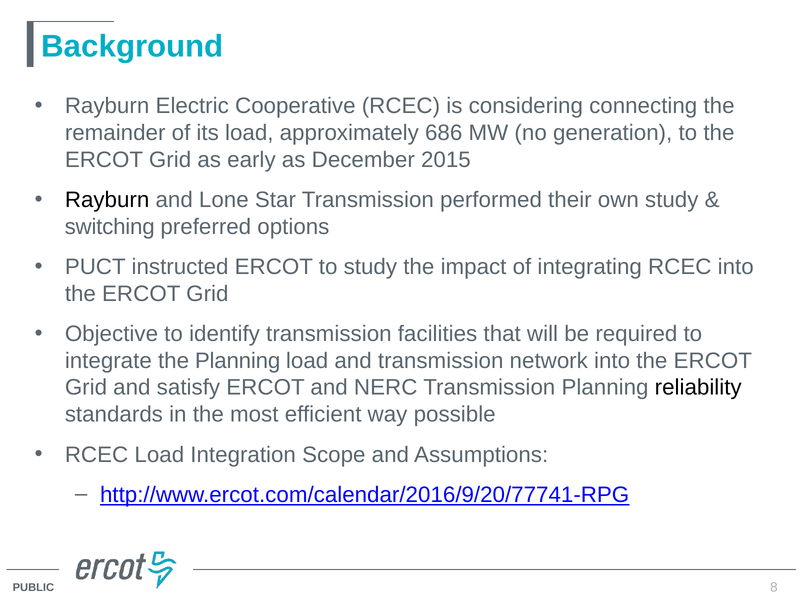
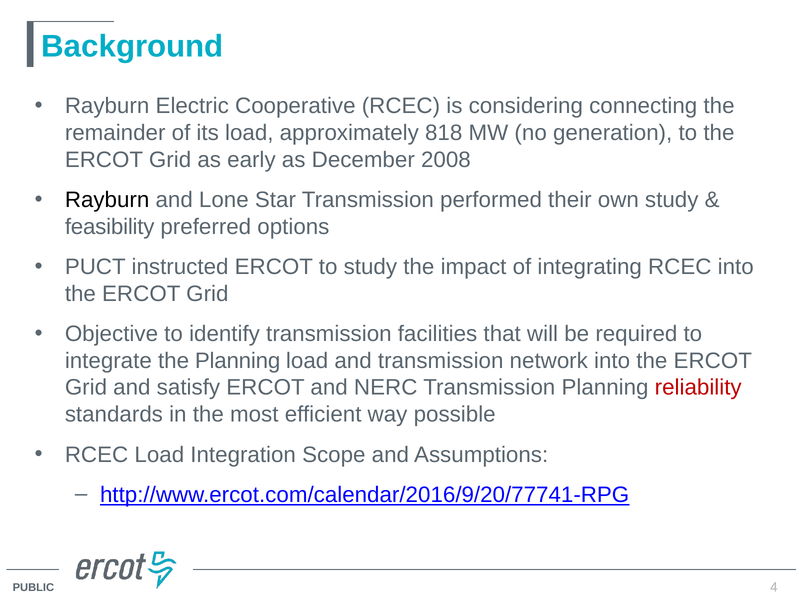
686: 686 -> 818
2015: 2015 -> 2008
switching: switching -> feasibility
reliability colour: black -> red
8: 8 -> 4
